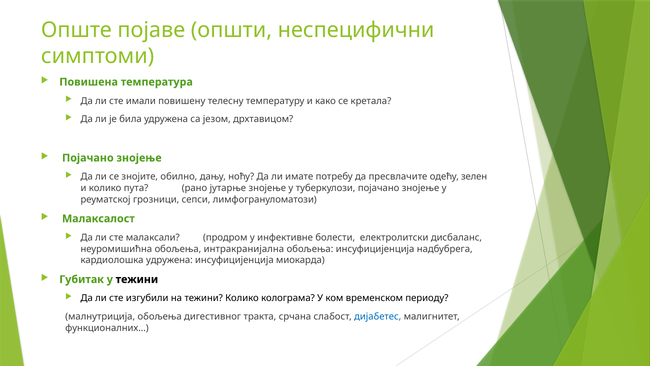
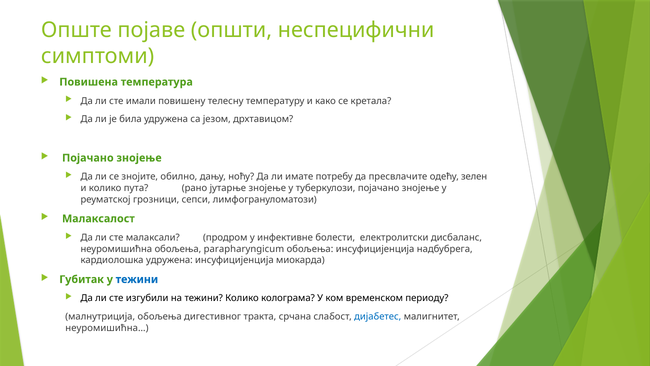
интракранијална: интракранијална -> parapharyngicum
тежини at (137, 279) colour: black -> blue
функционалних…: функционалних… -> неуромишићна…
